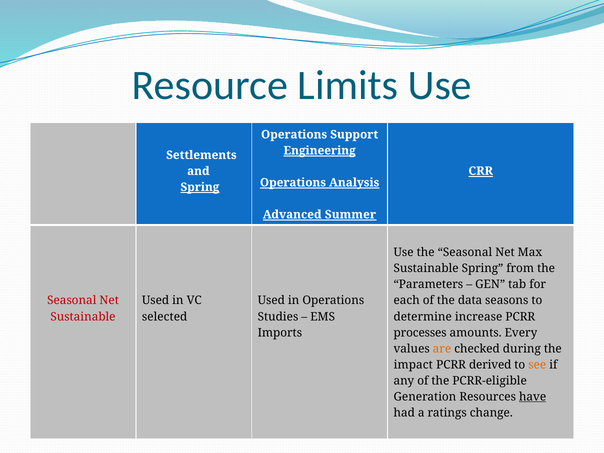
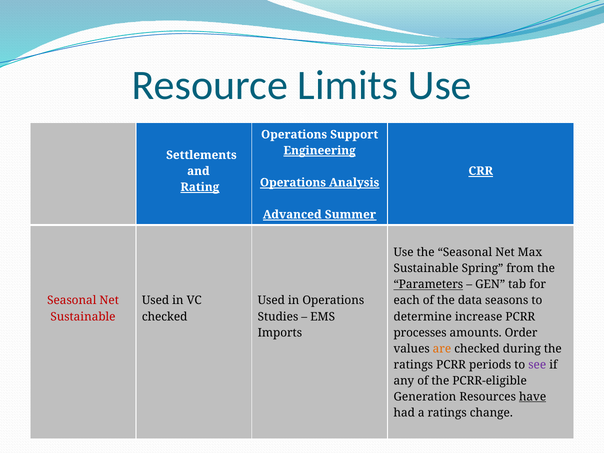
Spring at (200, 187): Spring -> Rating
Parameters underline: none -> present
selected at (165, 317): selected -> checked
Every: Every -> Order
impact at (413, 365): impact -> ratings
derived: derived -> periods
see colour: orange -> purple
